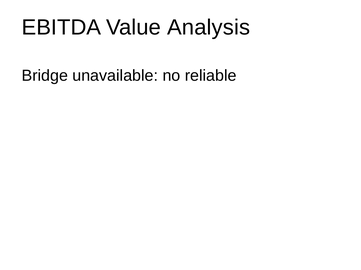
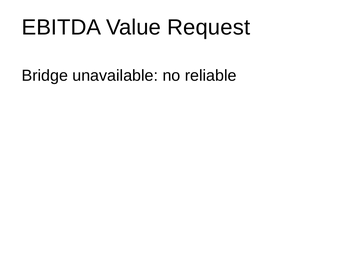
Analysis: Analysis -> Request
